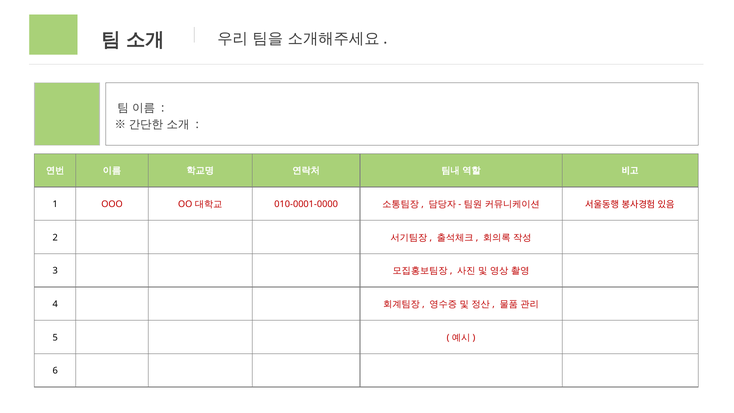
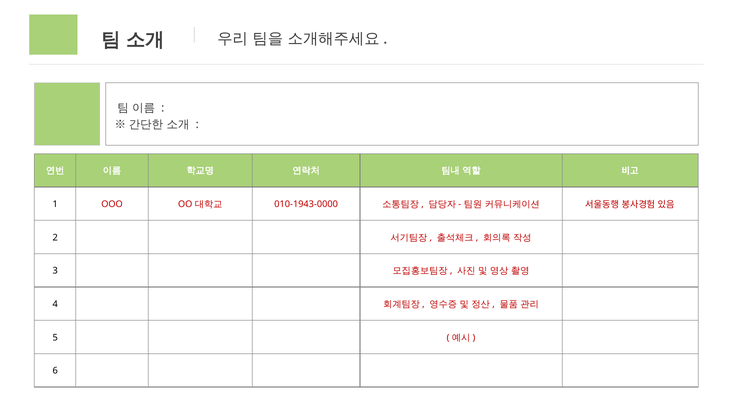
010-0001-0000: 010-0001-0000 -> 010-1943-0000
